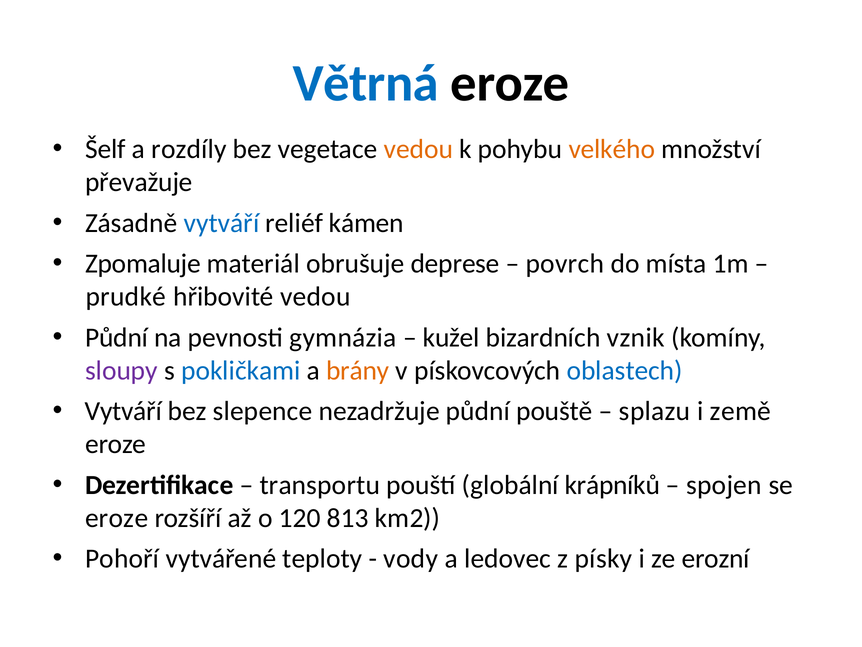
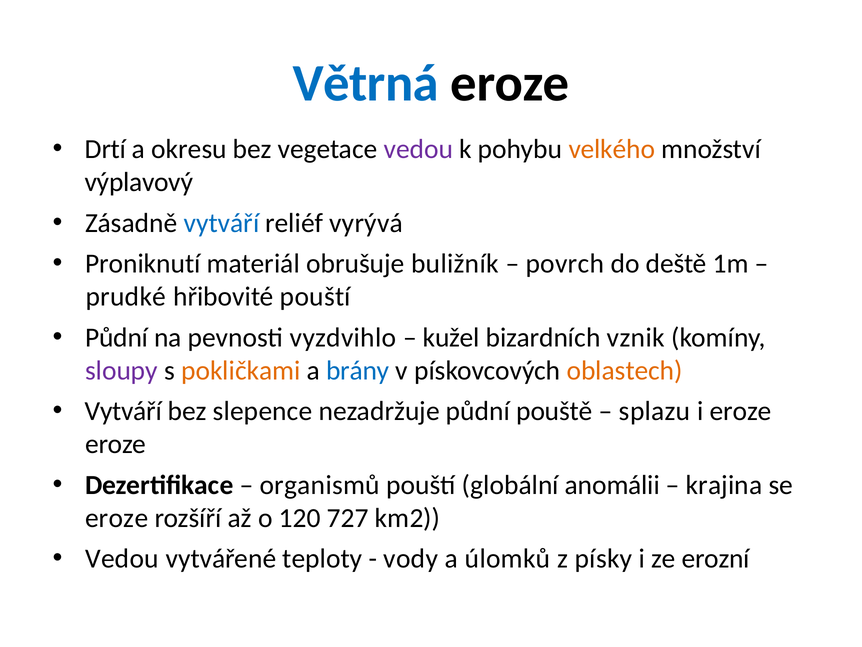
Šelf: Šelf -> Drtí
rozdíly: rozdíly -> okresu
vedou at (418, 149) colour: orange -> purple
převažuje: převažuje -> výplavový
kámen: kámen -> vyrývá
Zpomaluje: Zpomaluje -> Proniknutí
deprese: deprese -> buližník
místa: místa -> deště
hřibovité vedou: vedou -> pouští
gymnázia: gymnázia -> vyzdvihlo
pokličkami colour: blue -> orange
brány colour: orange -> blue
oblastech colour: blue -> orange
i země: země -> eroze
transportu: transportu -> organismů
krápníků: krápníků -> anomálii
spojen: spojen -> krajina
813: 813 -> 727
Pohoří at (122, 558): Pohoří -> Vedou
ledovec: ledovec -> úlomků
